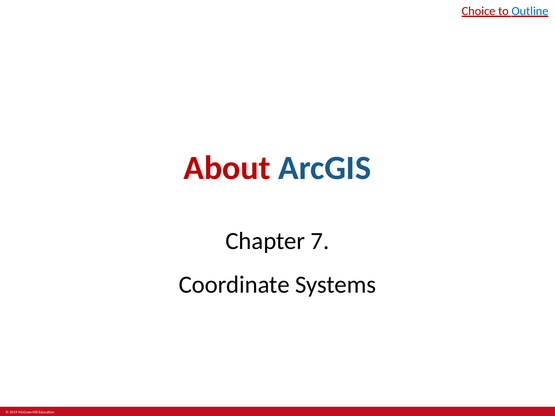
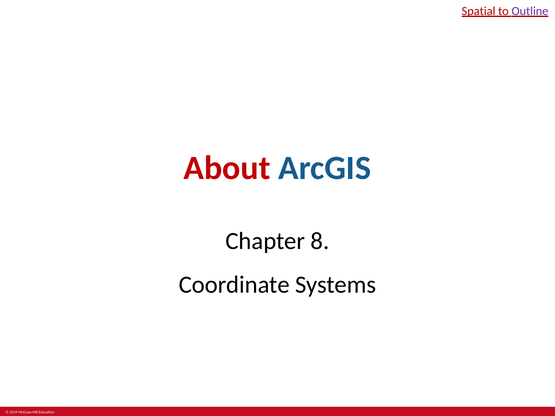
Choice: Choice -> Spatial
Outline colour: blue -> purple
7: 7 -> 8
